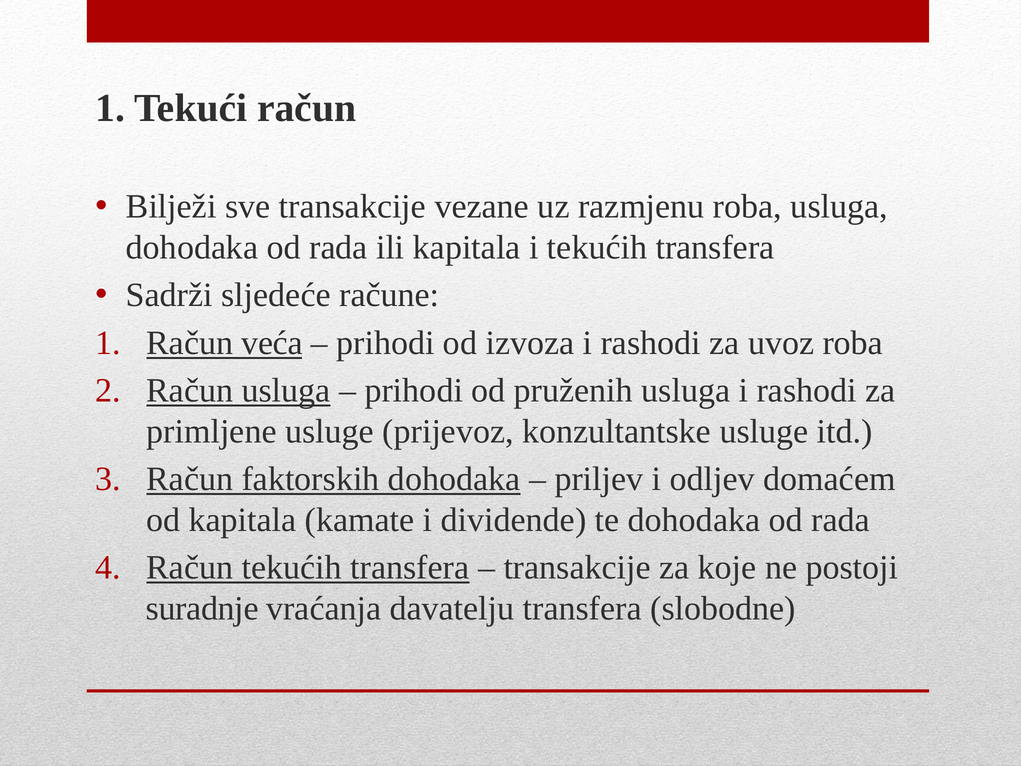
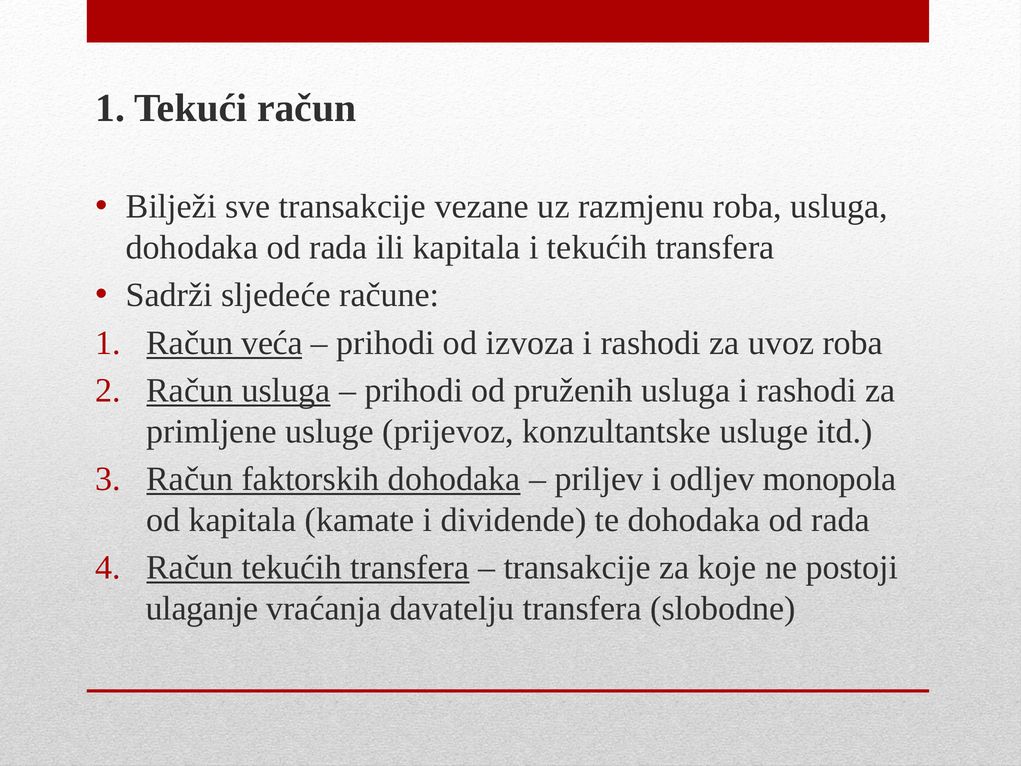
domaćem: domaćem -> monopola
suradnje: suradnje -> ulaganje
